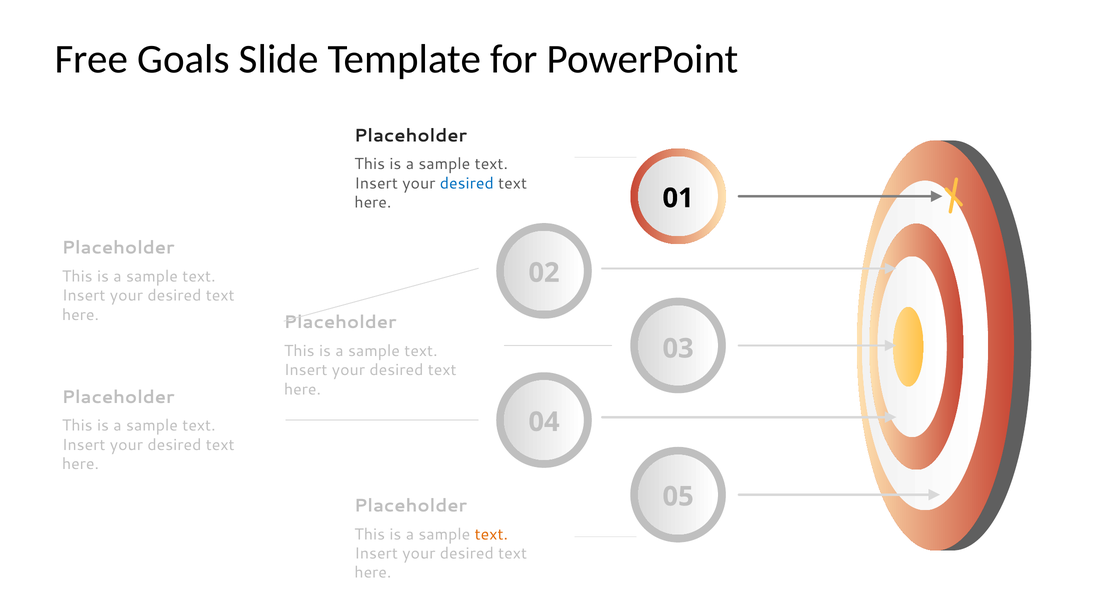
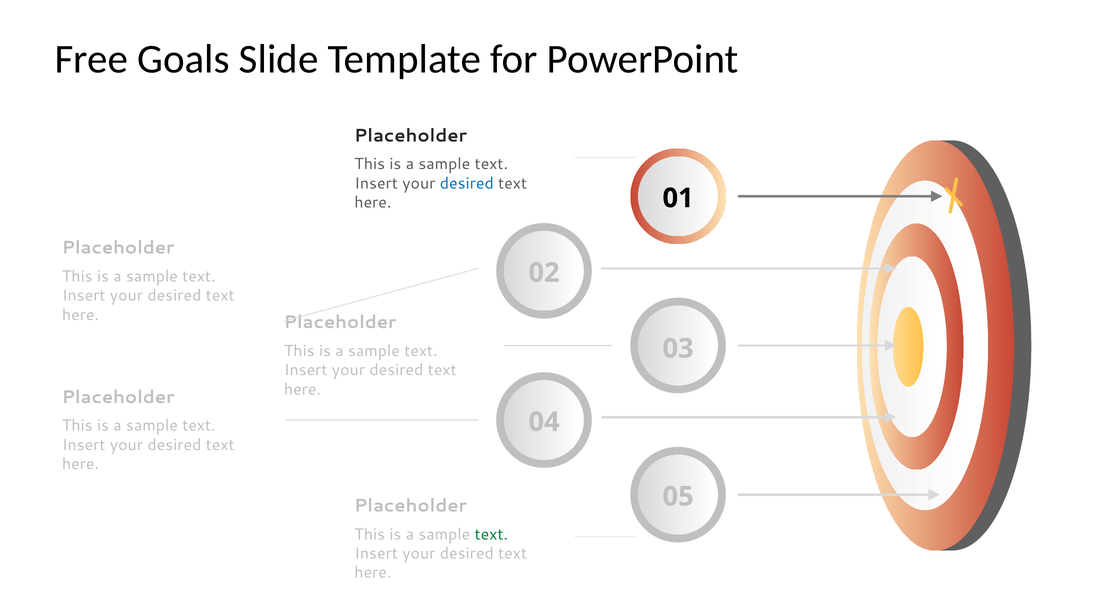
text at (491, 534) colour: orange -> green
